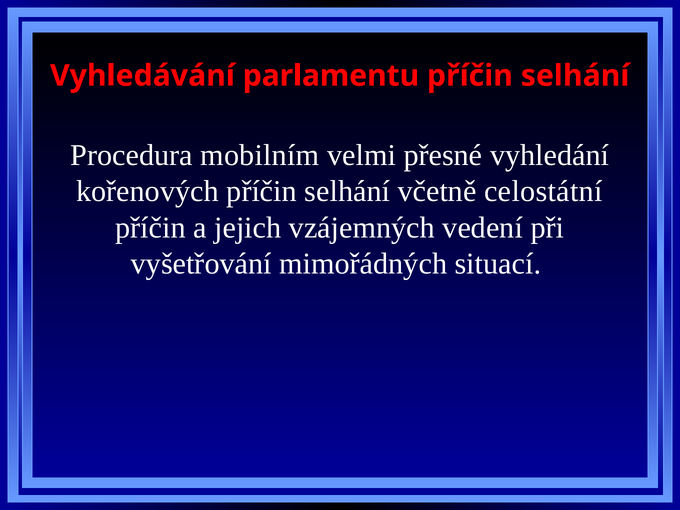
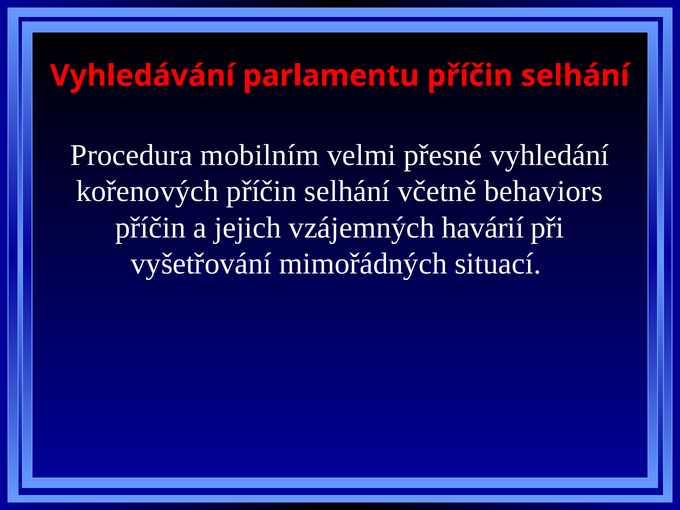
celostátní: celostátní -> behaviors
vedení: vedení -> havárií
